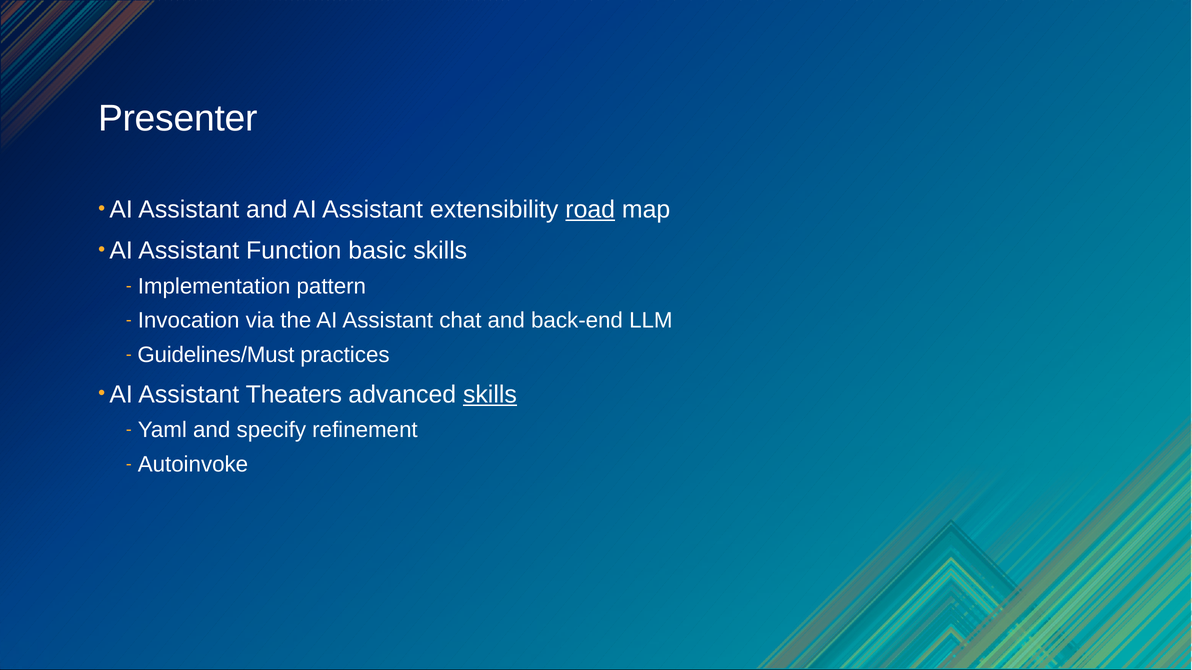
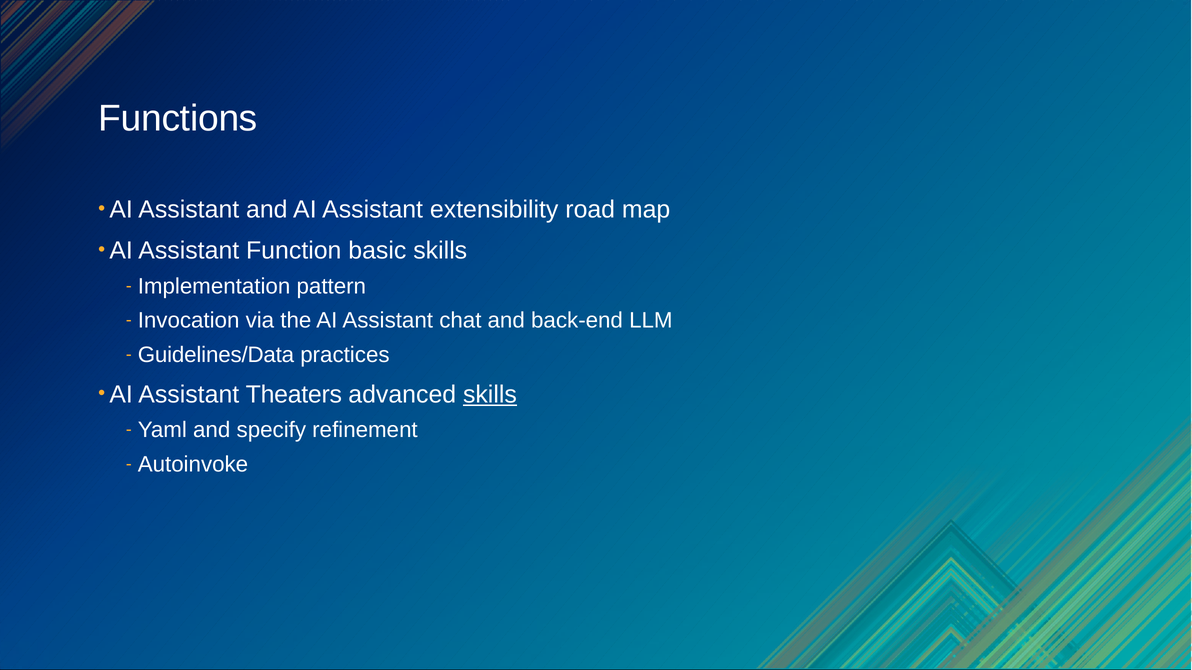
Presenter: Presenter -> Functions
road underline: present -> none
Guidelines/Must: Guidelines/Must -> Guidelines/Data
